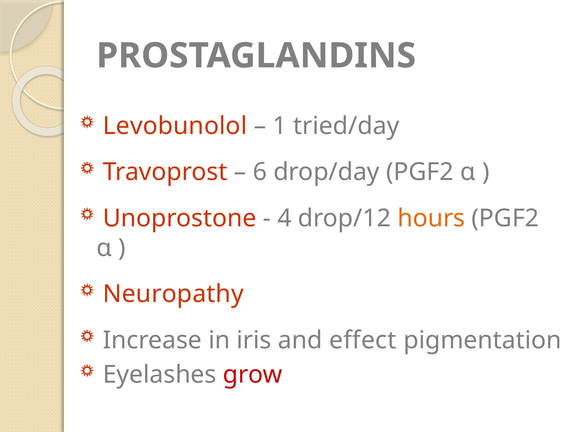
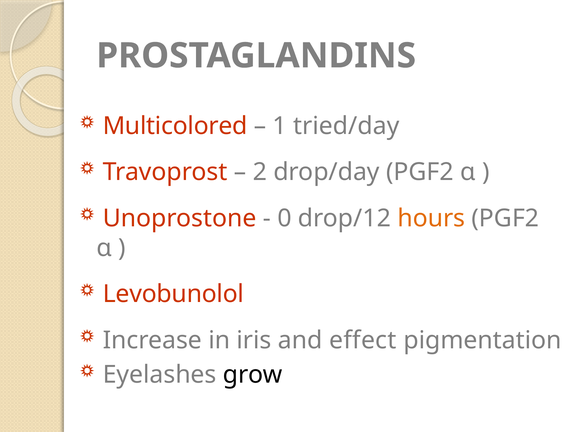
Levobunolol: Levobunolol -> Multicolored
6: 6 -> 2
4: 4 -> 0
Neuropathy: Neuropathy -> Levobunolol
grow colour: red -> black
